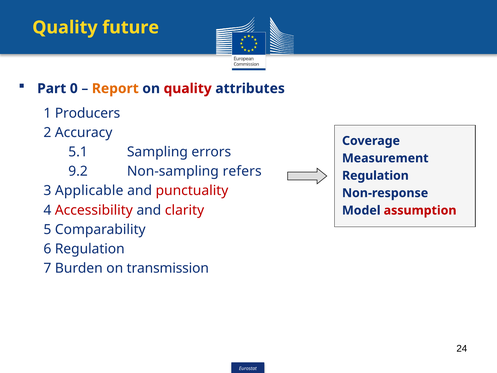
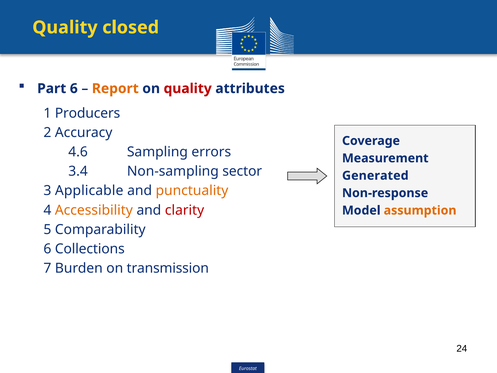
future: future -> closed
Part 0: 0 -> 6
5.1: 5.1 -> 4.6
9.2: 9.2 -> 3.4
refers: refers -> sector
Regulation at (375, 176): Regulation -> Generated
punctuality colour: red -> orange
Accessibility colour: red -> orange
assumption colour: red -> orange
6 Regulation: Regulation -> Collections
